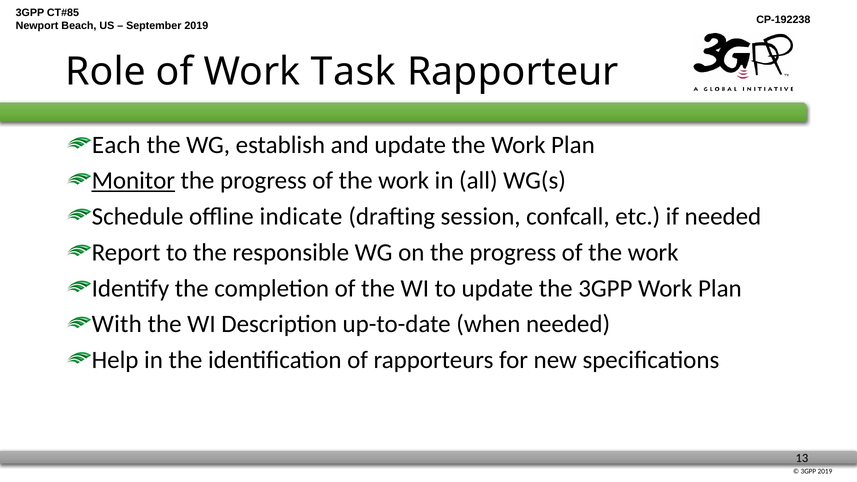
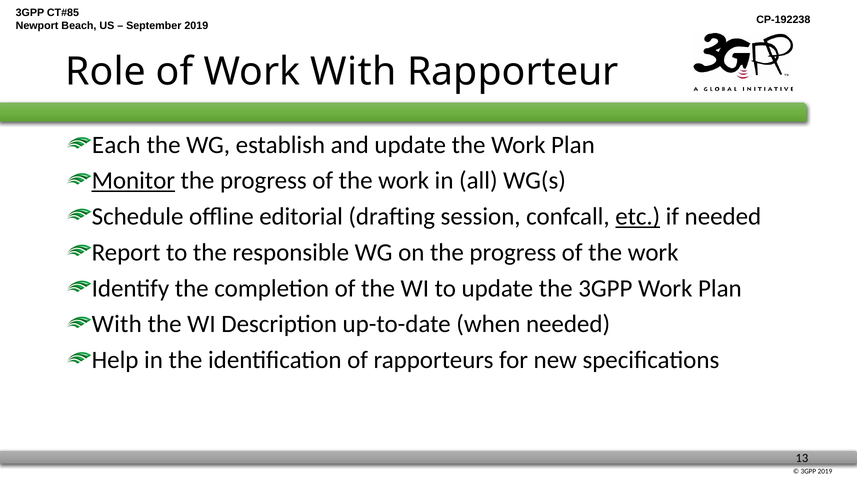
Work Task: Task -> With
indicate: indicate -> editorial
etc underline: none -> present
